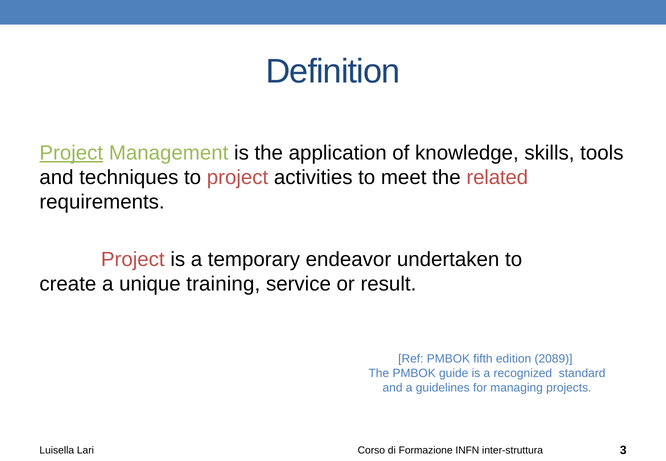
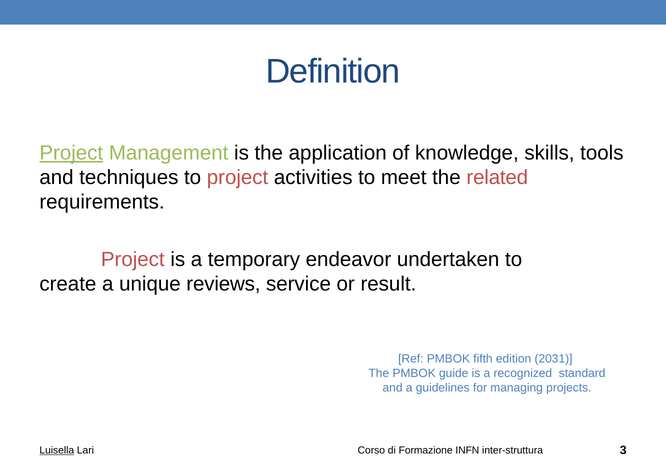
training: training -> reviews
2089: 2089 -> 2031
Luisella underline: none -> present
